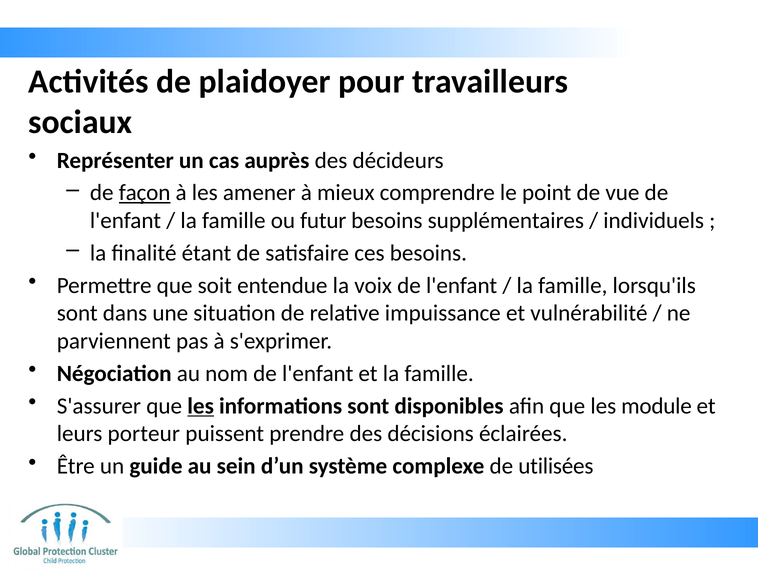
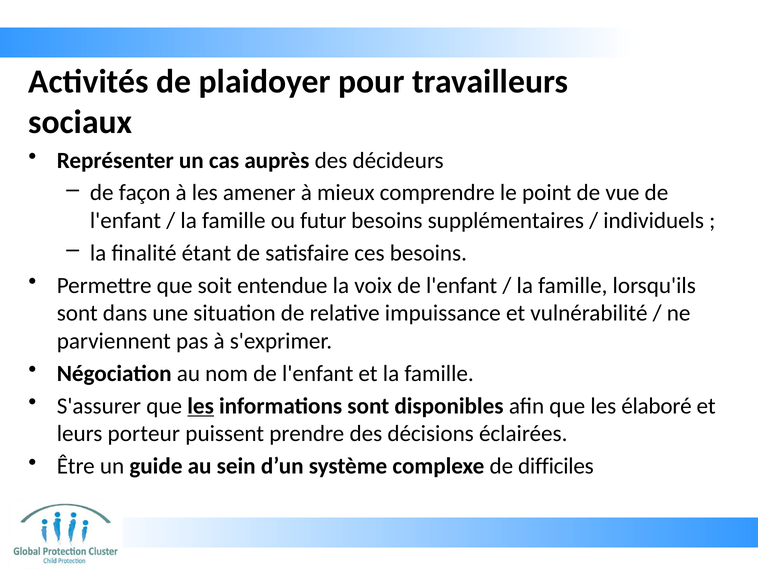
façon underline: present -> none
module: module -> élaboré
utilisées: utilisées -> difficiles
